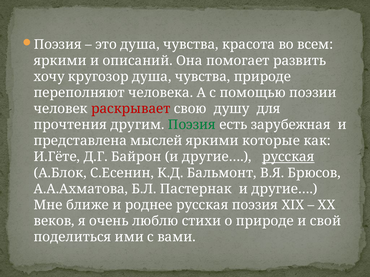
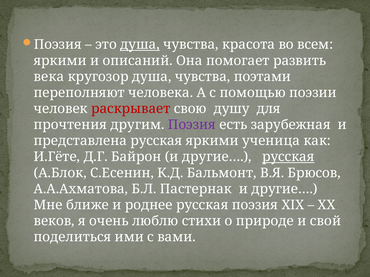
душа at (140, 45) underline: none -> present
хочу: хочу -> века
чувства природе: природе -> поэтами
Поэзия at (192, 125) colour: green -> purple
представлена мыслей: мыслей -> русская
которые: которые -> ученица
